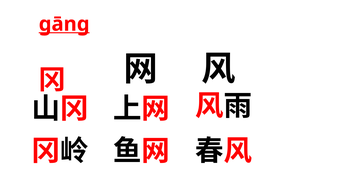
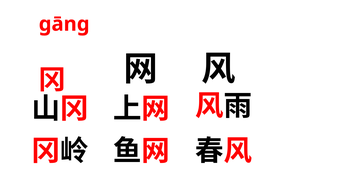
gāng underline: present -> none
